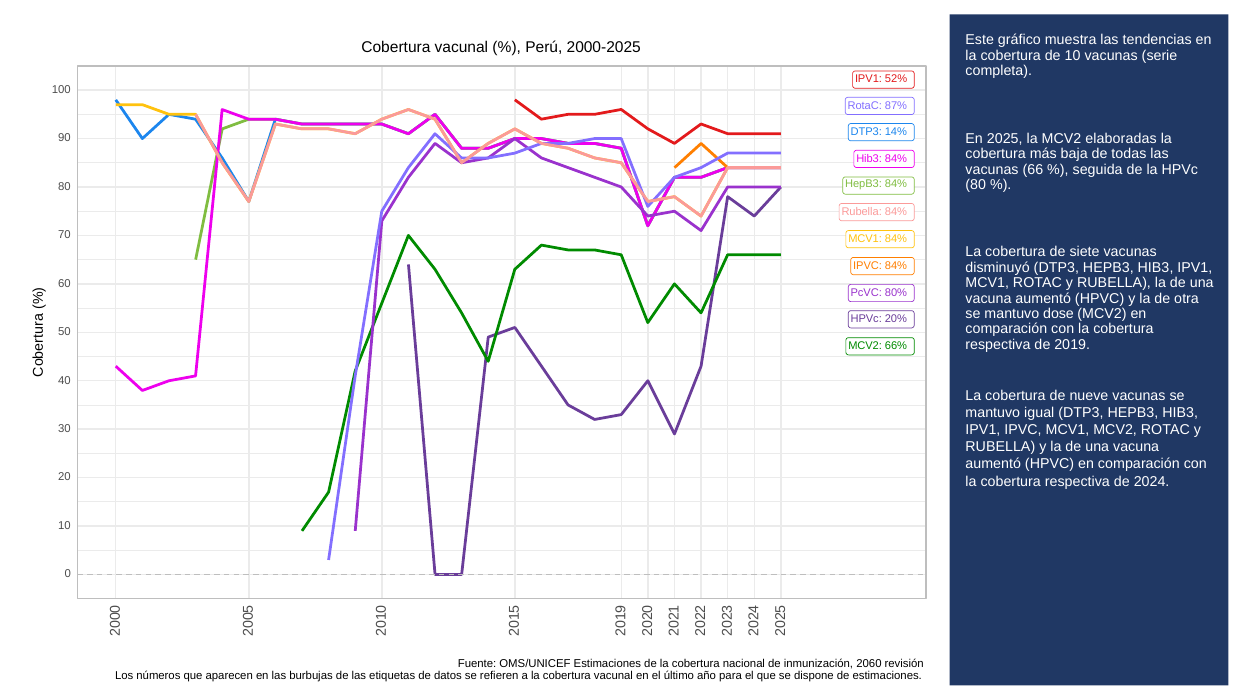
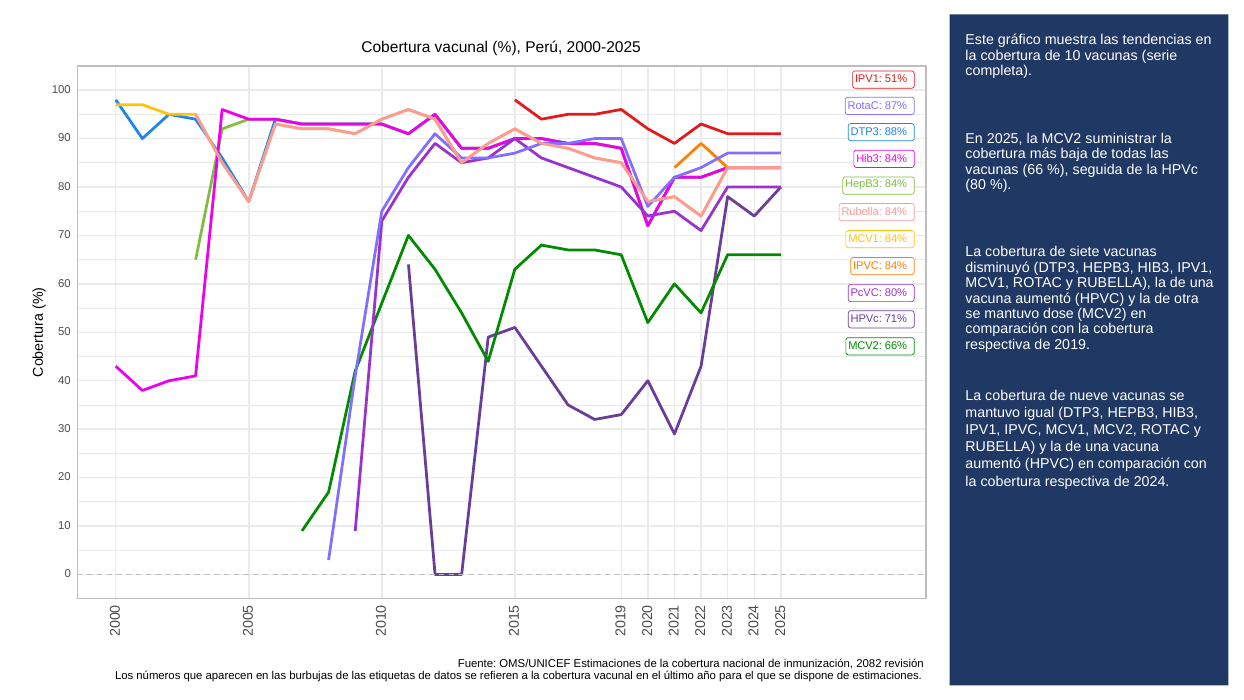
52%: 52% -> 51%
14%: 14% -> 88%
elaboradas: elaboradas -> suministrar
20%: 20% -> 71%
2060: 2060 -> 2082
